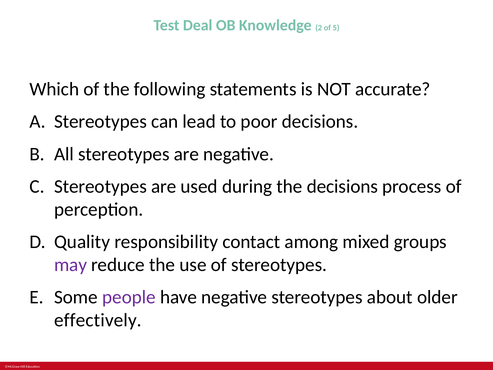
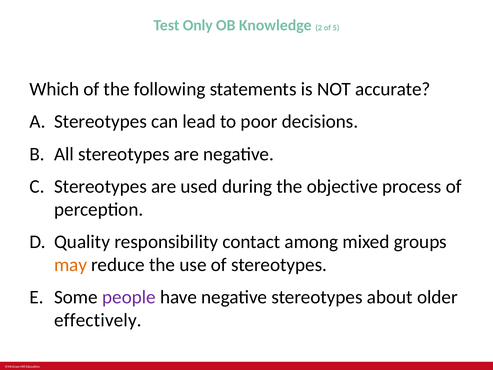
Deal: Deal -> Only
the decisions: decisions -> objective
may colour: purple -> orange
